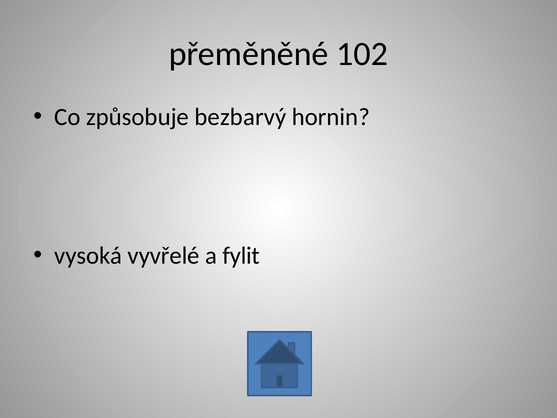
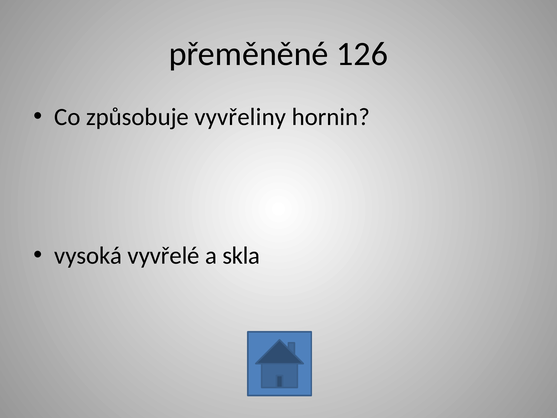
102: 102 -> 126
bezbarvý: bezbarvý -> vyvřeliny
fylit: fylit -> skla
